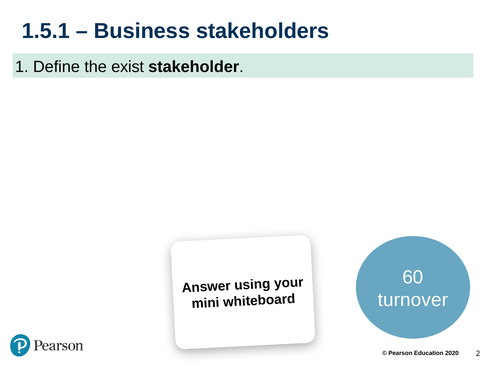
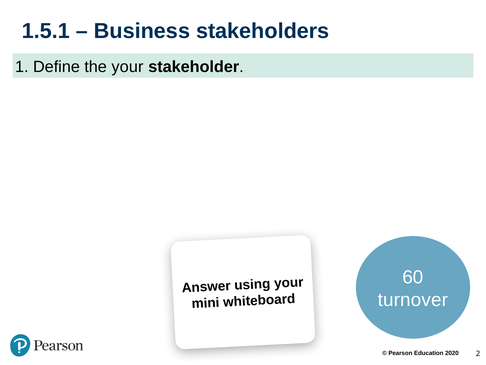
the exist: exist -> your
